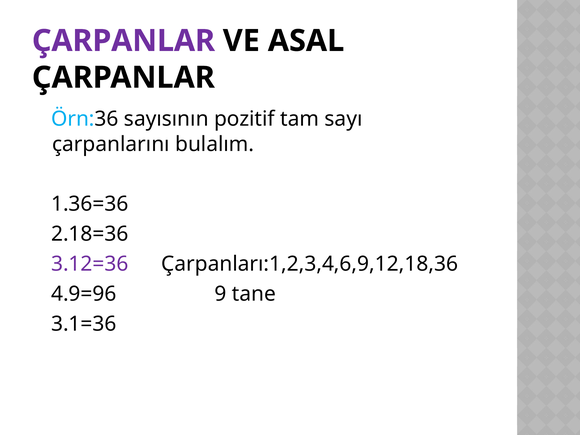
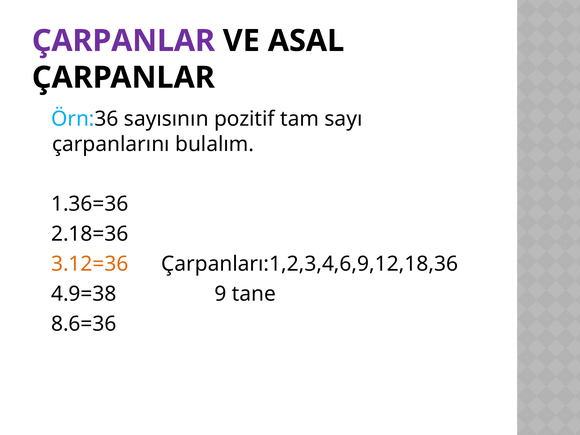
3.12=36 colour: purple -> orange
4.9=96: 4.9=96 -> 4.9=38
3.1=36: 3.1=36 -> 8.6=36
